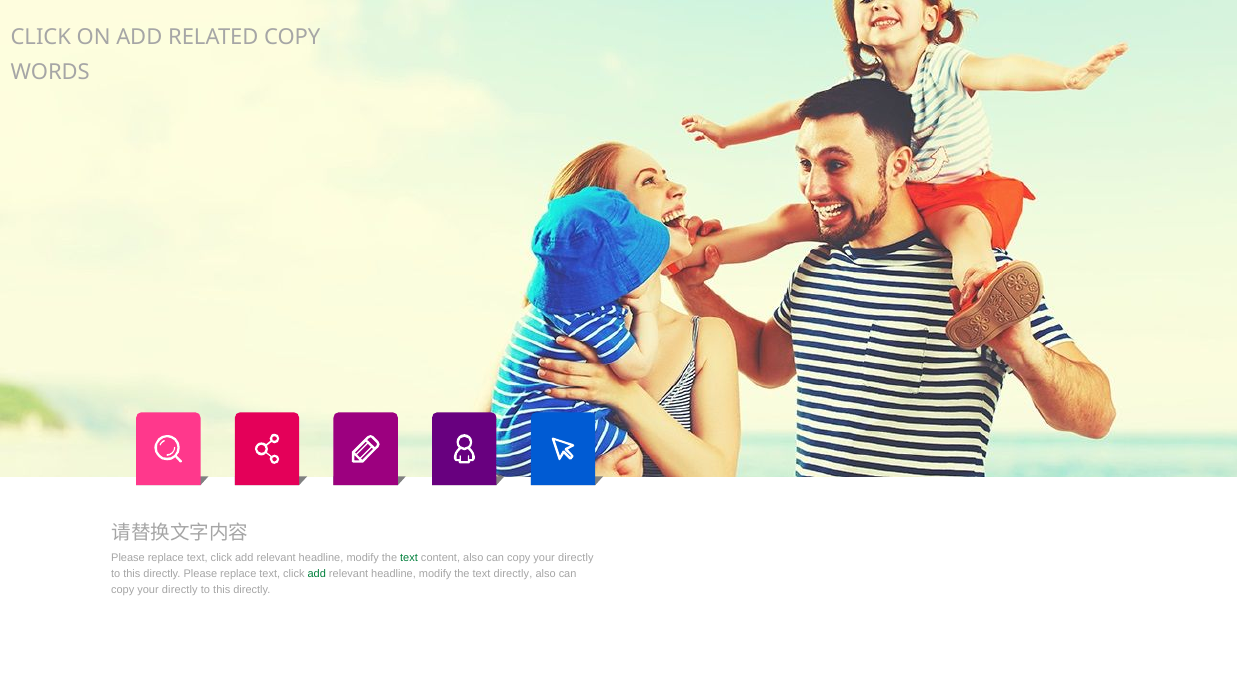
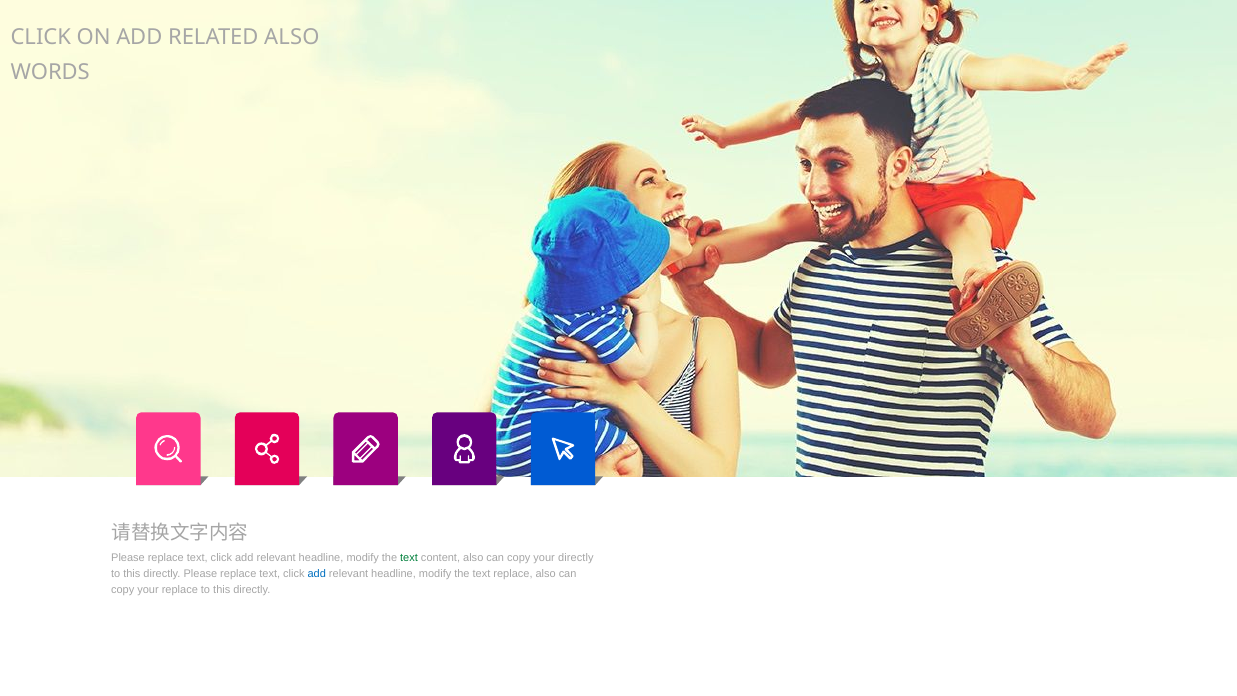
RELATED COPY: COPY -> ALSO
add at (317, 573) colour: green -> blue
text directly: directly -> replace
directly at (180, 589): directly -> replace
